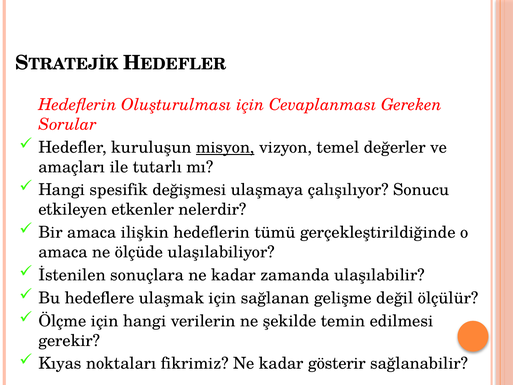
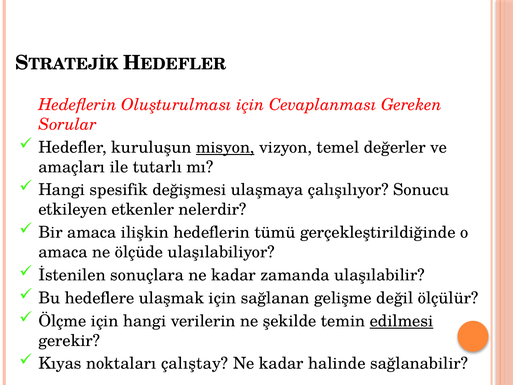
edilmesi underline: none -> present
fikrimiz: fikrimiz -> çalıştay
gösterir: gösterir -> halinde
